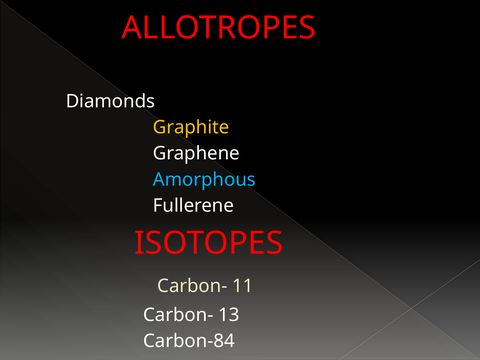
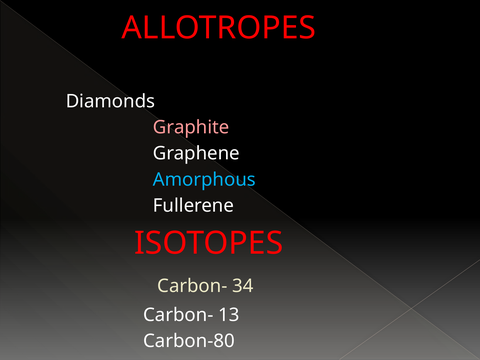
Graphite colour: yellow -> pink
11: 11 -> 34
Carbon-84: Carbon-84 -> Carbon-80
